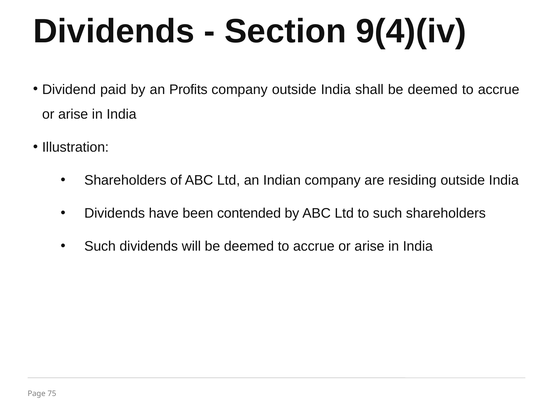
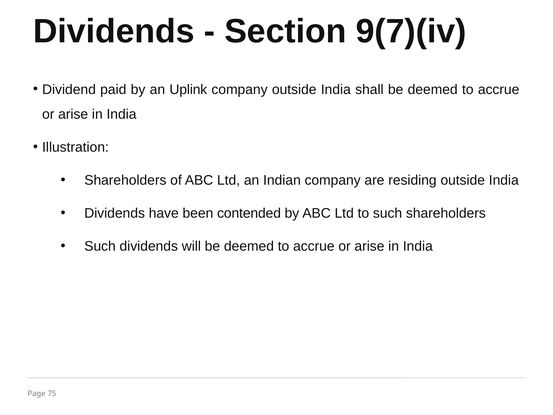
9(4)(iv: 9(4)(iv -> 9(7)(iv
Profits: Profits -> Uplink
